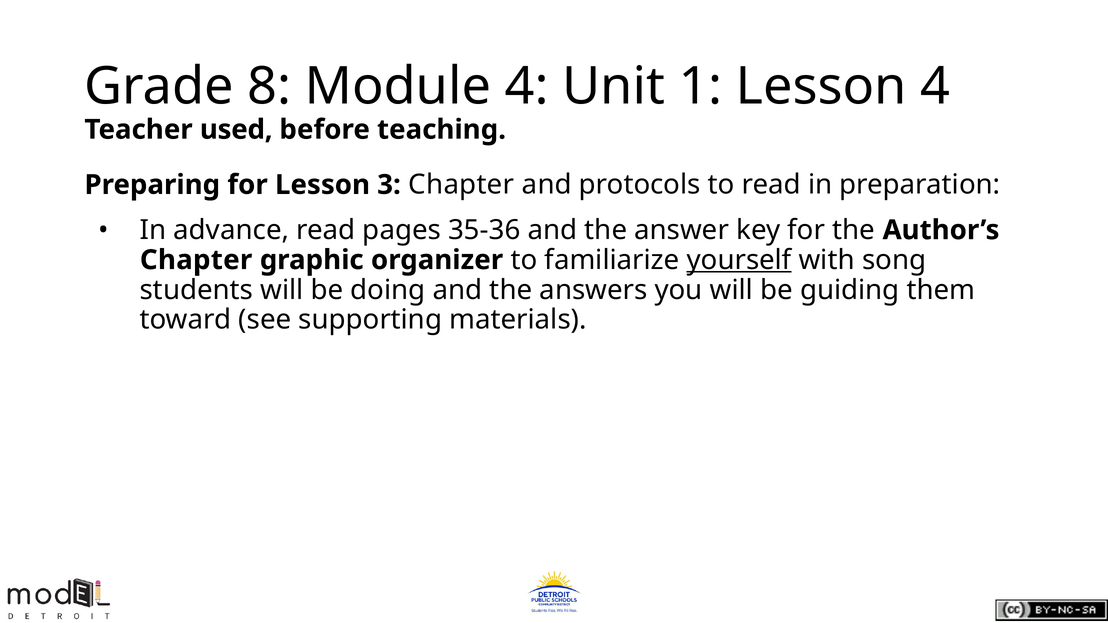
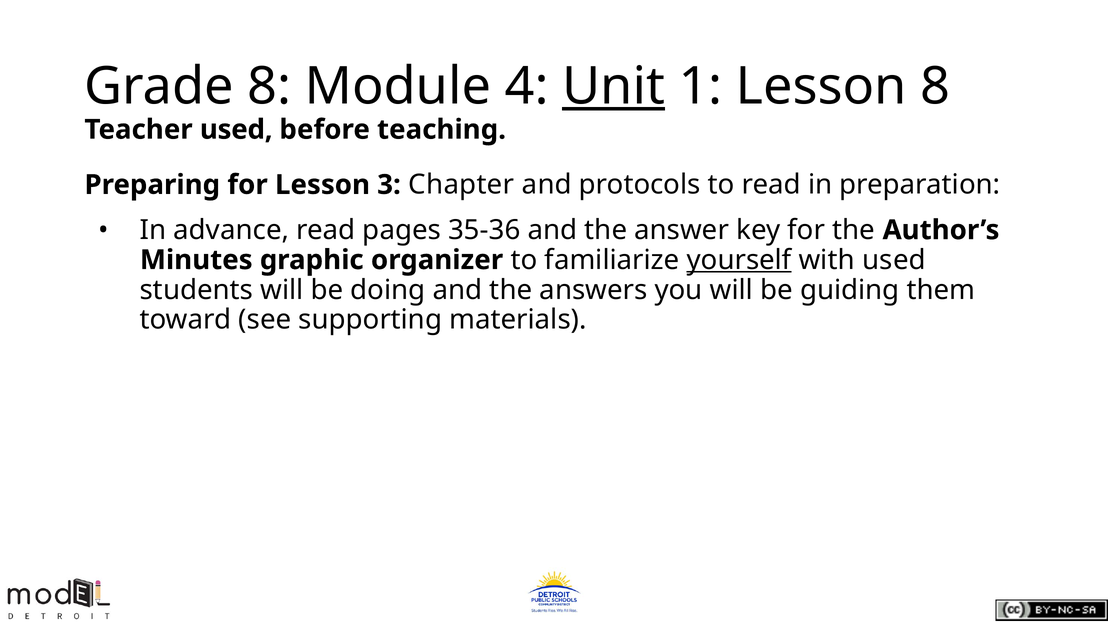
Unit underline: none -> present
Lesson 4: 4 -> 8
Chapter at (196, 260): Chapter -> Minutes
with song: song -> used
